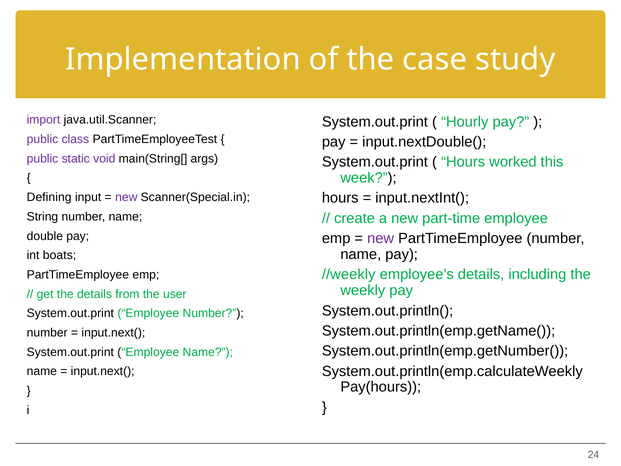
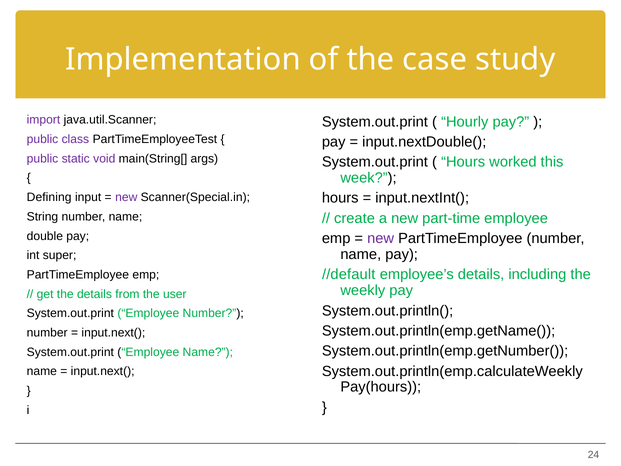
boats: boats -> super
//weekly: //weekly -> //default
